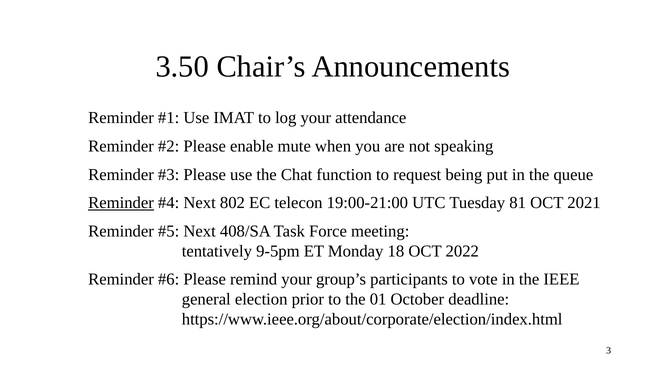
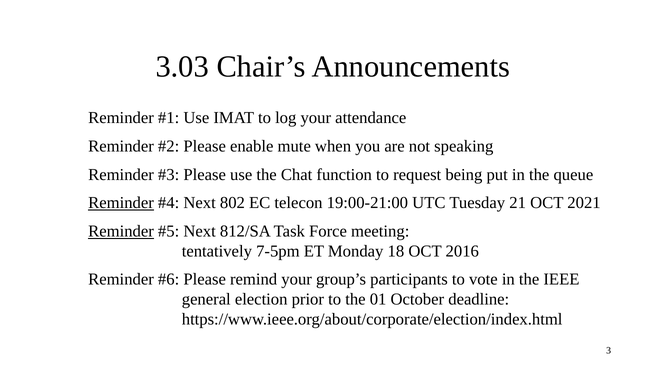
3.50: 3.50 -> 3.03
81: 81 -> 21
Reminder at (121, 231) underline: none -> present
408/SA: 408/SA -> 812/SA
9-5pm: 9-5pm -> 7-5pm
2022: 2022 -> 2016
